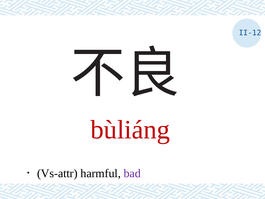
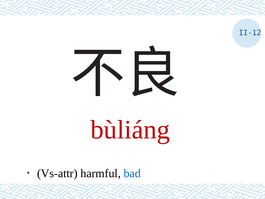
bad colour: purple -> blue
